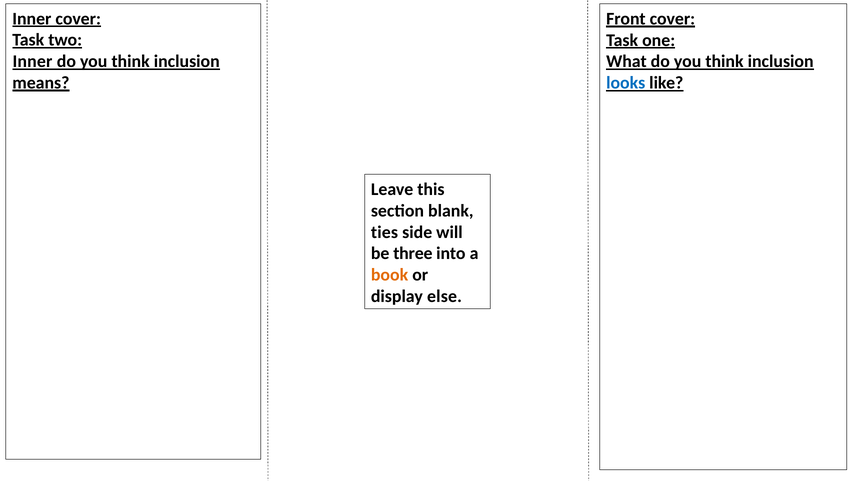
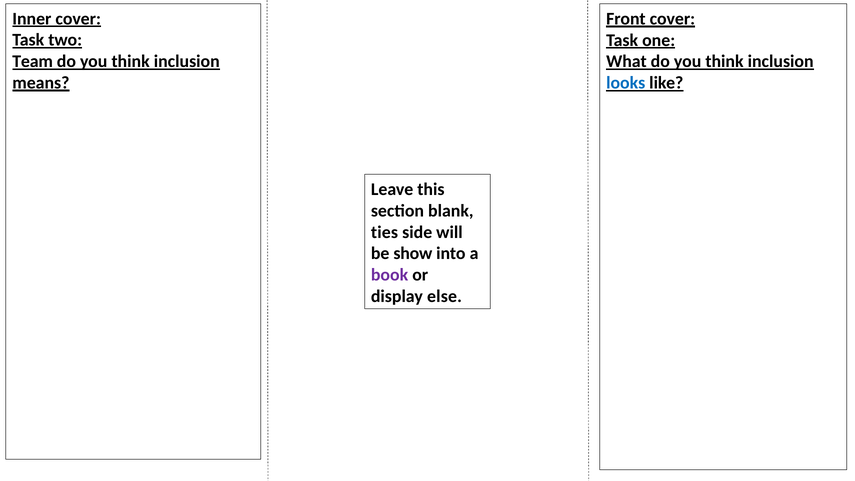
Inner at (32, 61): Inner -> Team
three: three -> show
book colour: orange -> purple
